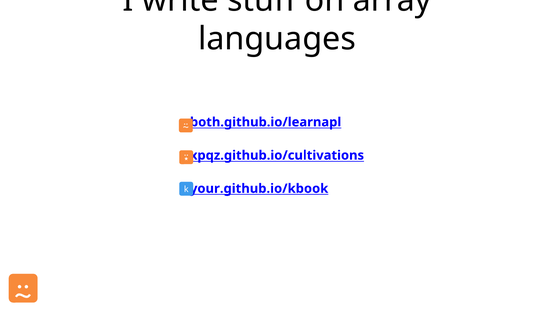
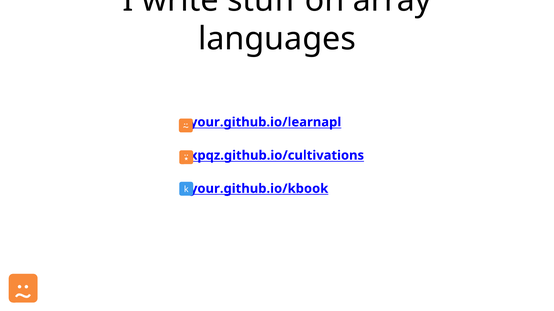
both.github.io/learnapl: both.github.io/learnapl -> your.github.io/learnapl
